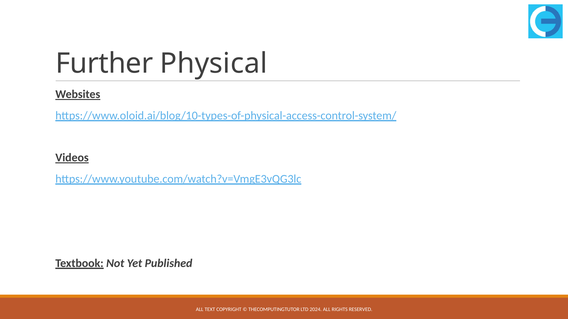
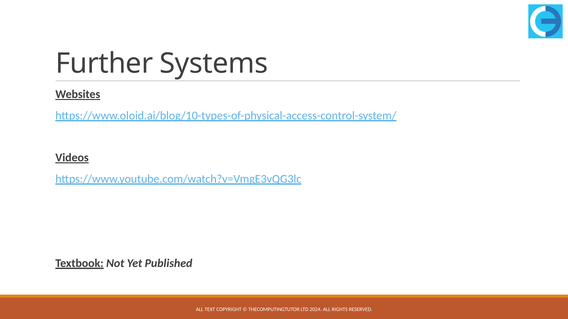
Physical: Physical -> Systems
